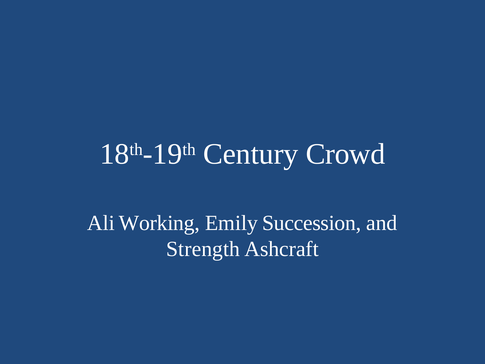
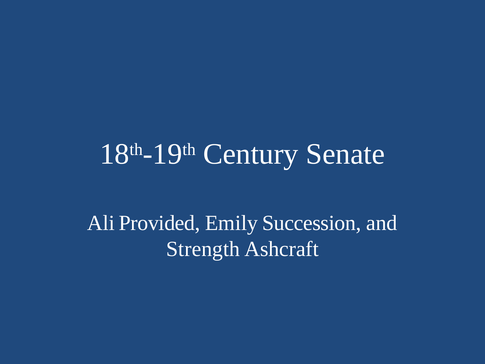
Crowd: Crowd -> Senate
Working: Working -> Provided
